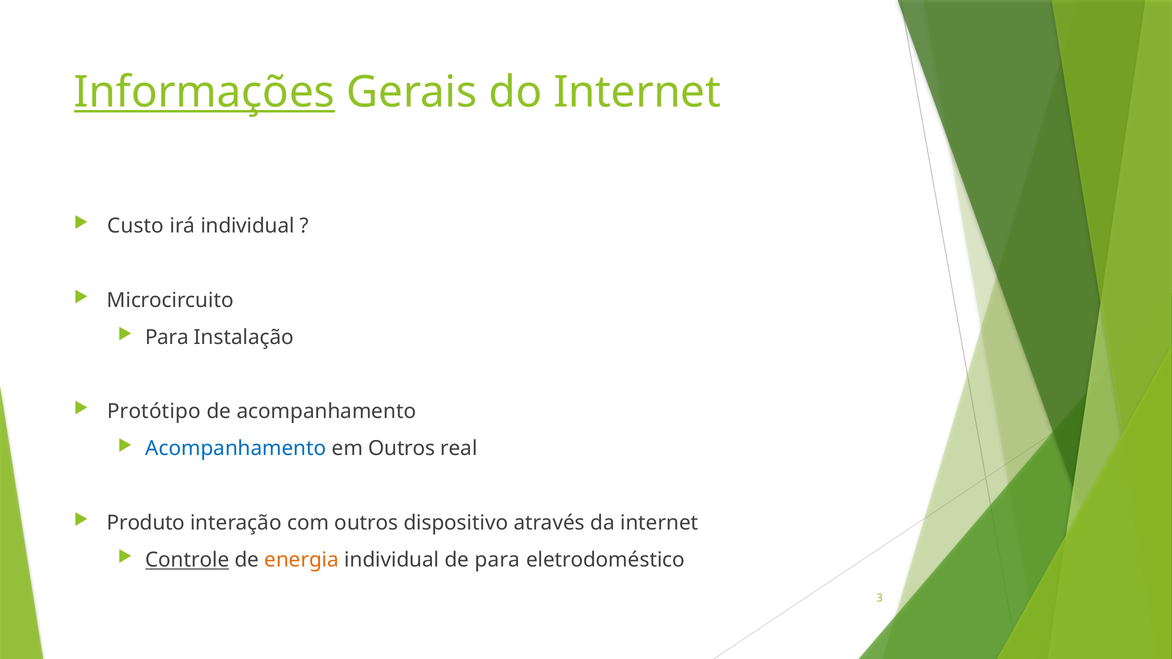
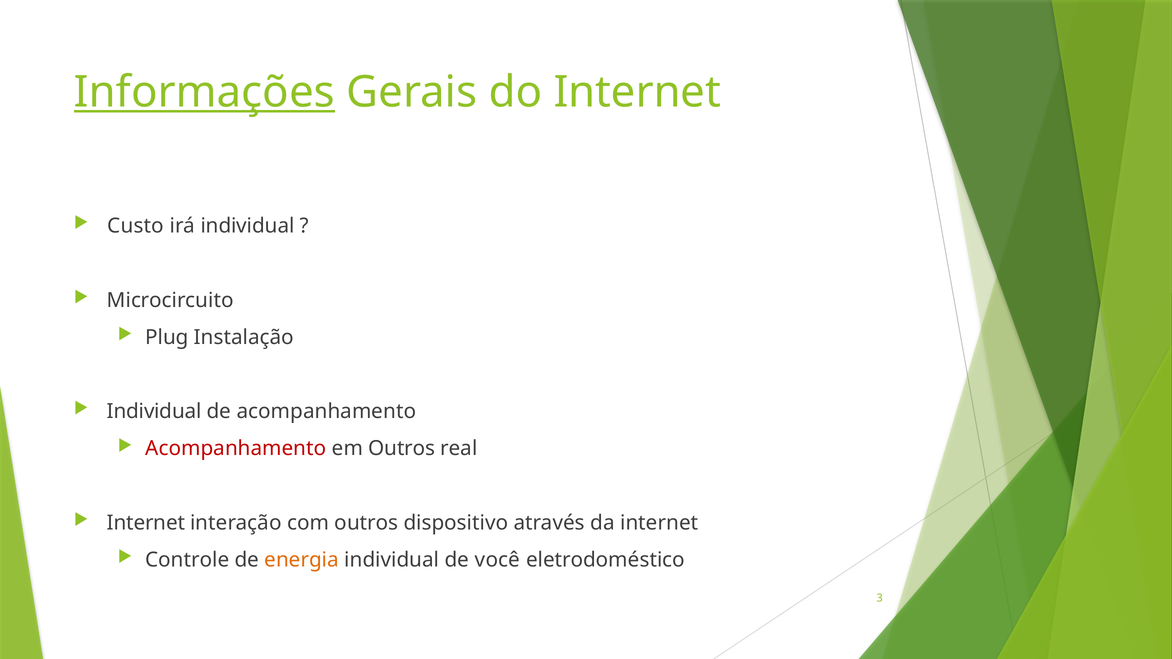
Para at (167, 337): Para -> Plug
Protótipo at (154, 412): Protótipo -> Individual
Acompanhamento at (236, 449) colour: blue -> red
Produto at (146, 523): Produto -> Internet
Controle underline: present -> none
de para: para -> você
